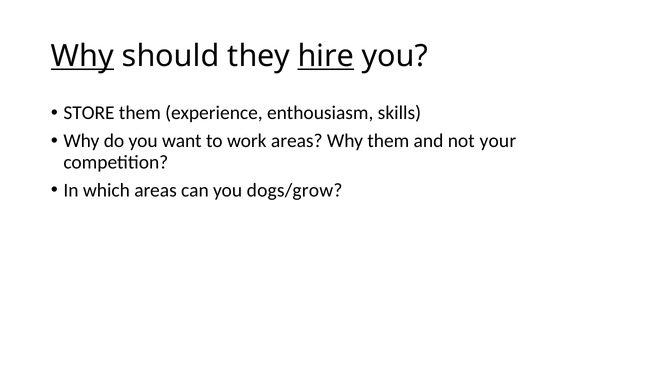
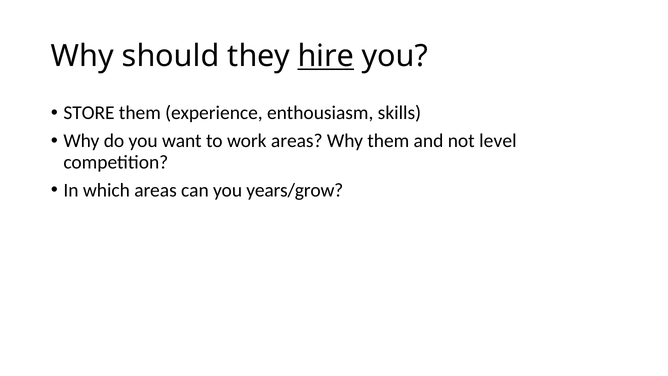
Why at (82, 56) underline: present -> none
your: your -> level
dogs/grow: dogs/grow -> years/grow
